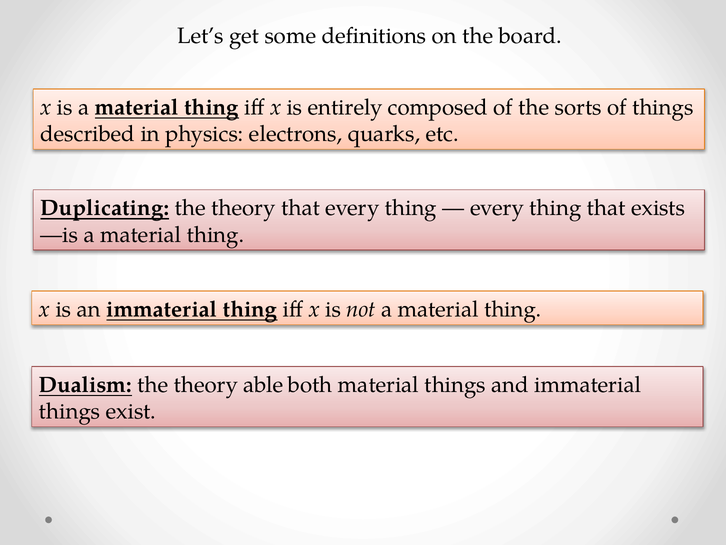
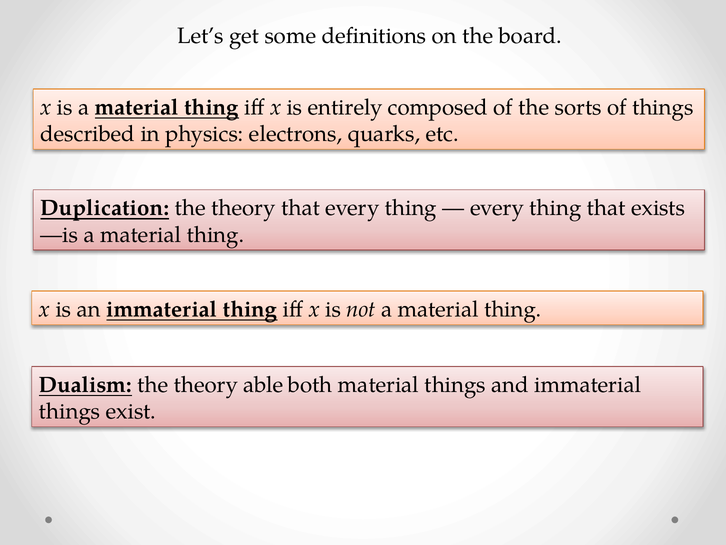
Duplicating: Duplicating -> Duplication
